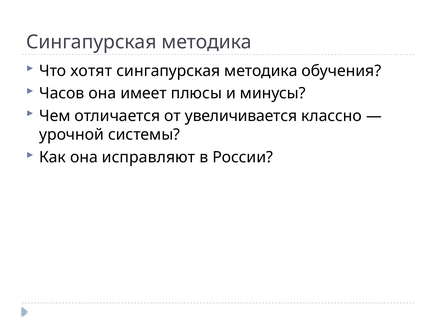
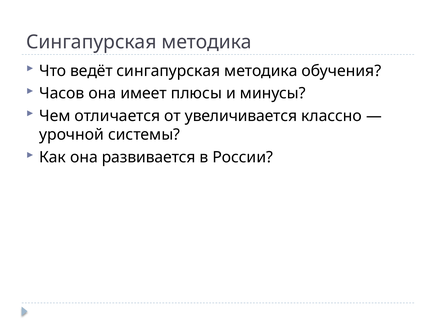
хотят: хотят -> ведёт
исправляют: исправляют -> развивается
